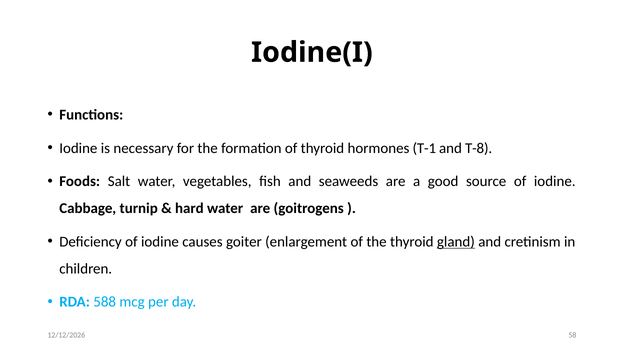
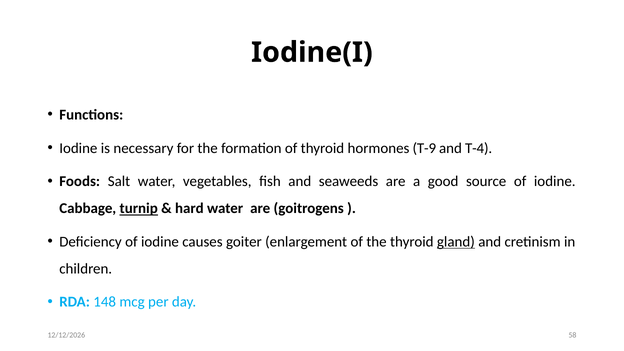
T-1: T-1 -> T-9
T-8: T-8 -> T-4
turnip underline: none -> present
588: 588 -> 148
